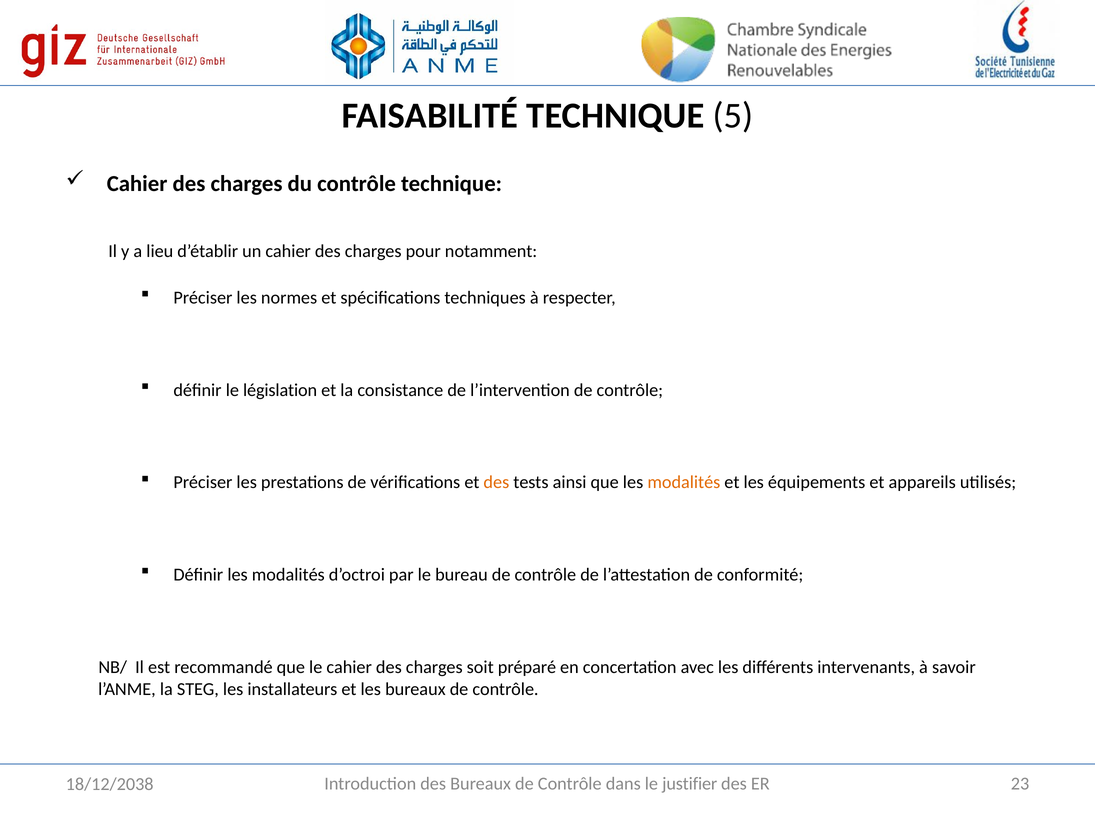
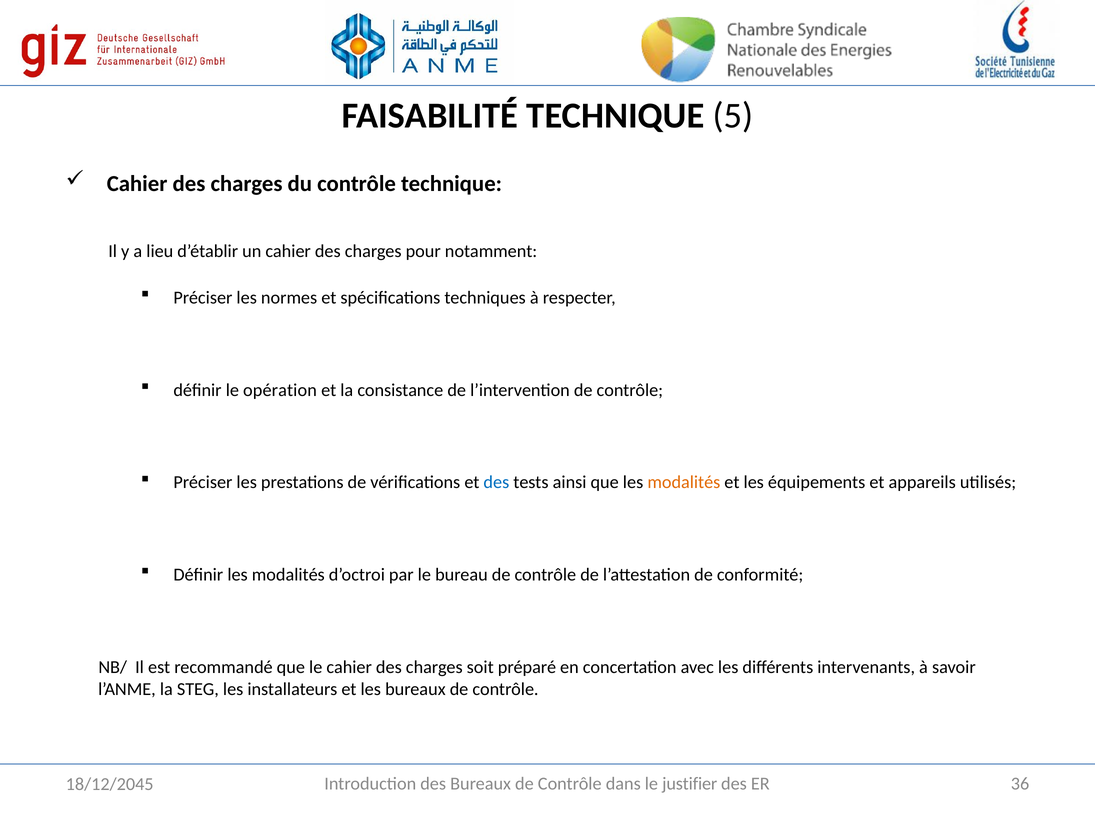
législation: législation -> opération
des at (496, 483) colour: orange -> blue
23: 23 -> 36
18/12/2038: 18/12/2038 -> 18/12/2045
